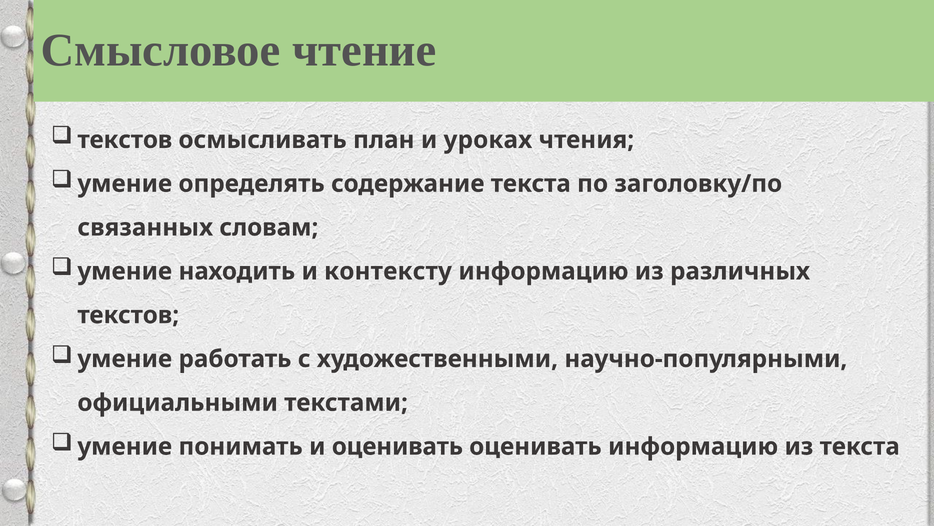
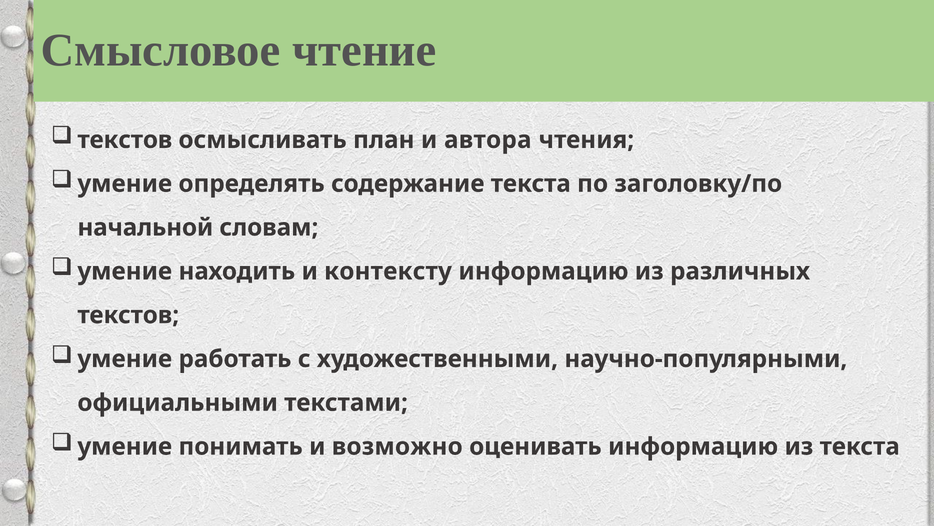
уроках: уроках -> автора
связанных: связанных -> начальной
и оценивать: оценивать -> возможно
